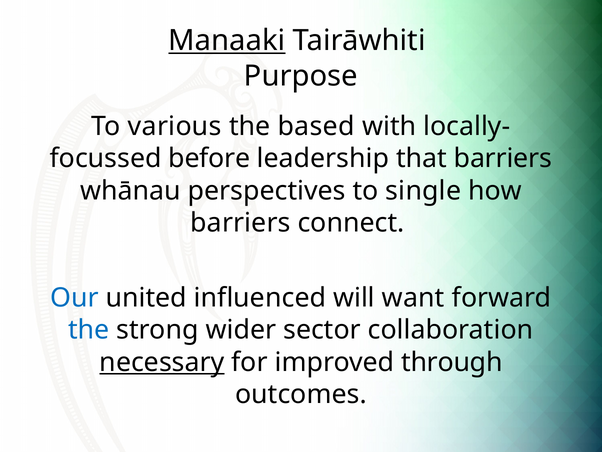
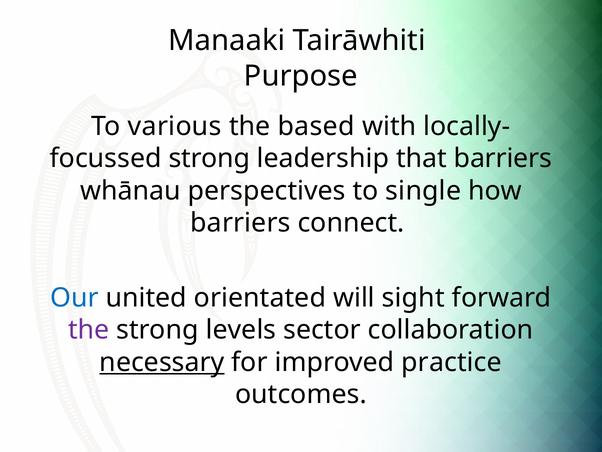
Manaaki underline: present -> none
before at (209, 158): before -> strong
influenced: influenced -> orientated
want: want -> sight
the at (89, 330) colour: blue -> purple
wider: wider -> levels
through: through -> practice
